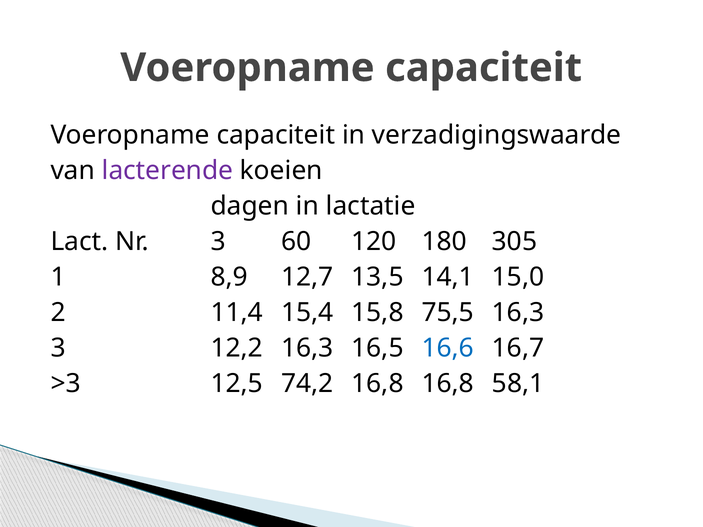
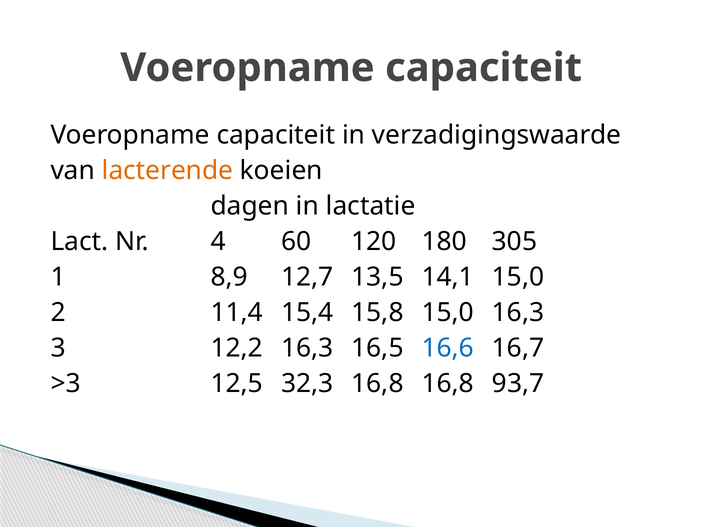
lacterende colour: purple -> orange
Nr 3: 3 -> 4
15,8 75,5: 75,5 -> 15,0
74,2: 74,2 -> 32,3
58,1: 58,1 -> 93,7
